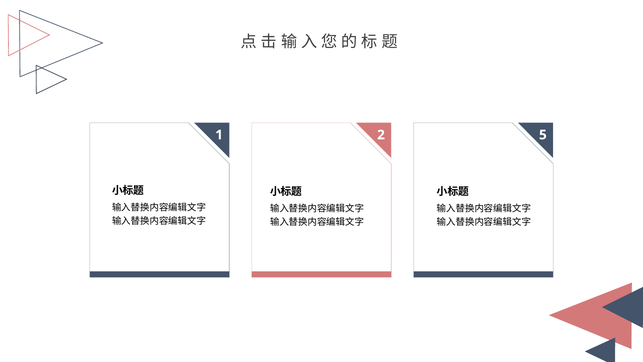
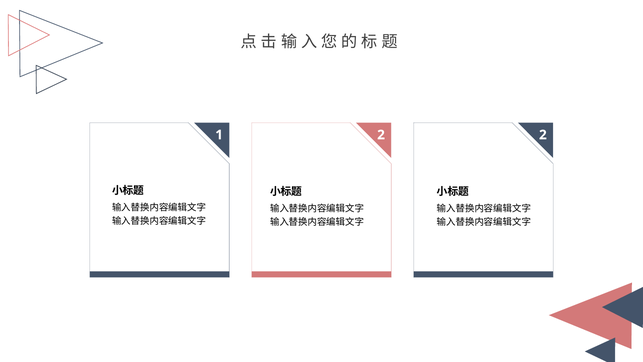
1 5: 5 -> 2
